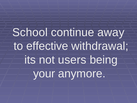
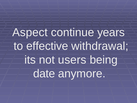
School: School -> Aspect
away: away -> years
your: your -> date
